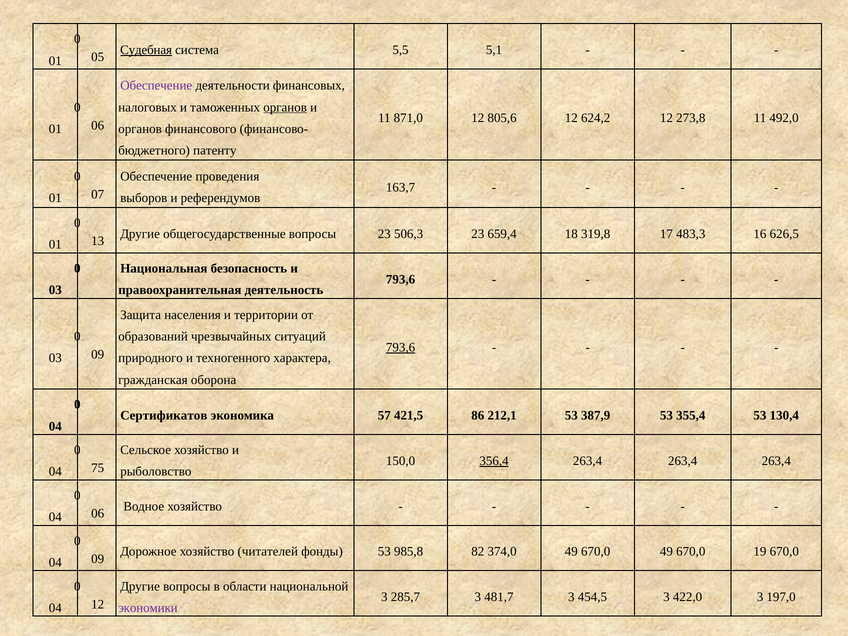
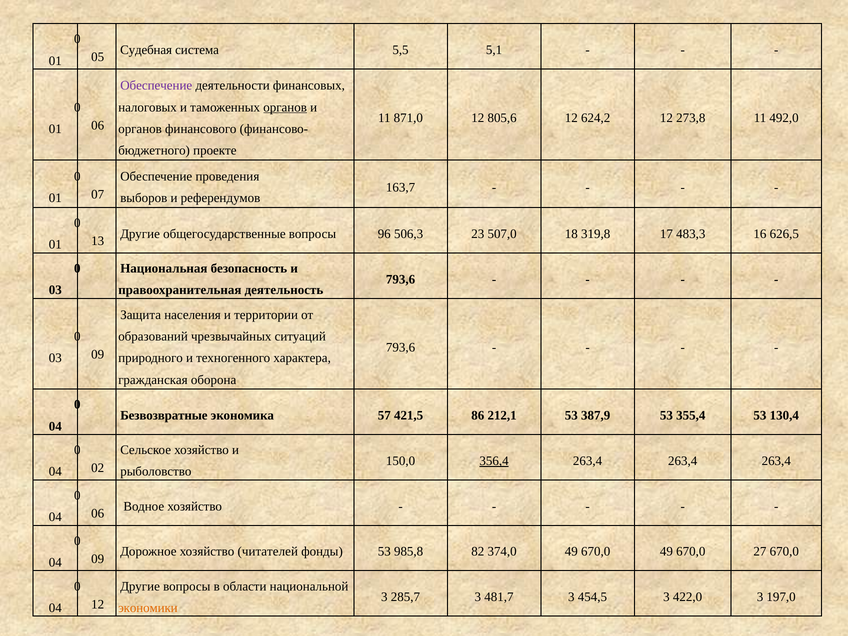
Судебная underline: present -> none
патенту: патенту -> проекте
вопросы 23: 23 -> 96
659,4: 659,4 -> 507,0
793,6 at (401, 347) underline: present -> none
Сертификатов: Сертификатов -> Безвозвратные
75: 75 -> 02
19: 19 -> 27
экономики colour: purple -> orange
